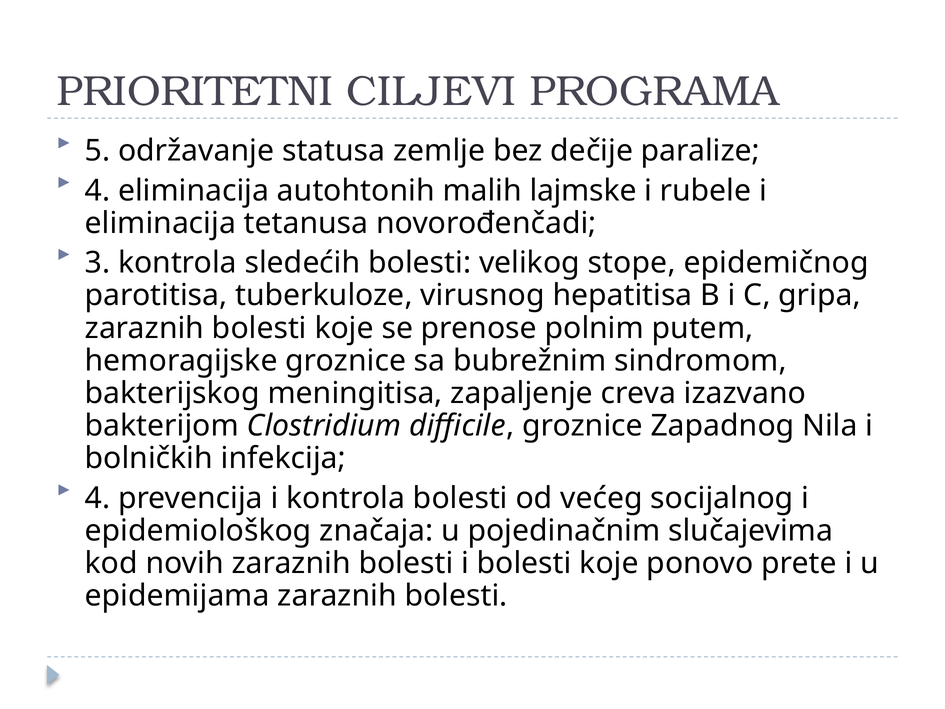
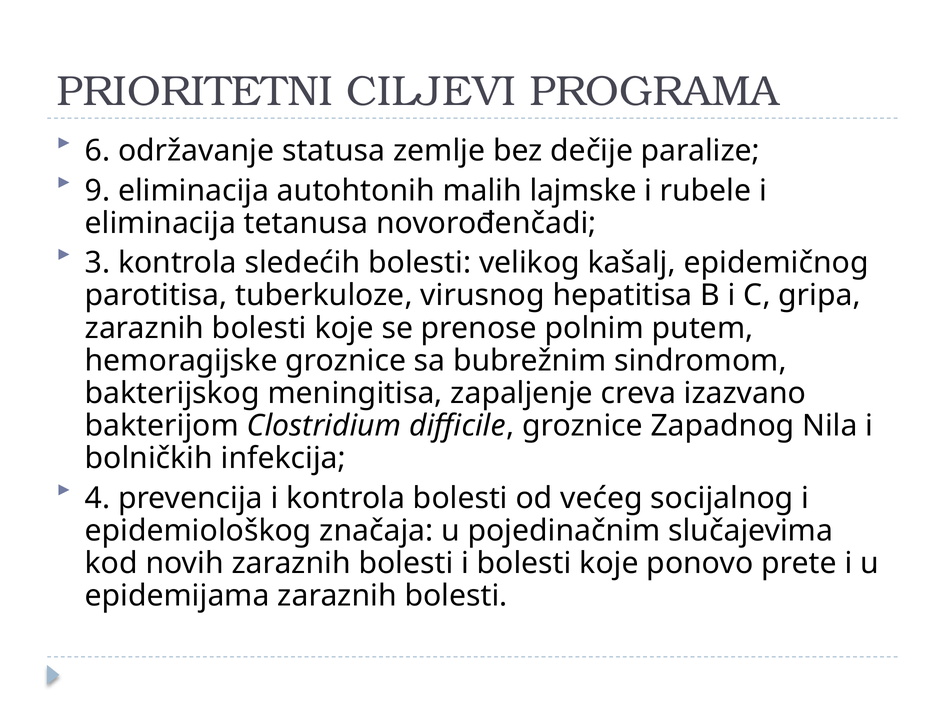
5: 5 -> 6
4 at (98, 191): 4 -> 9
stope: stope -> kašalj
